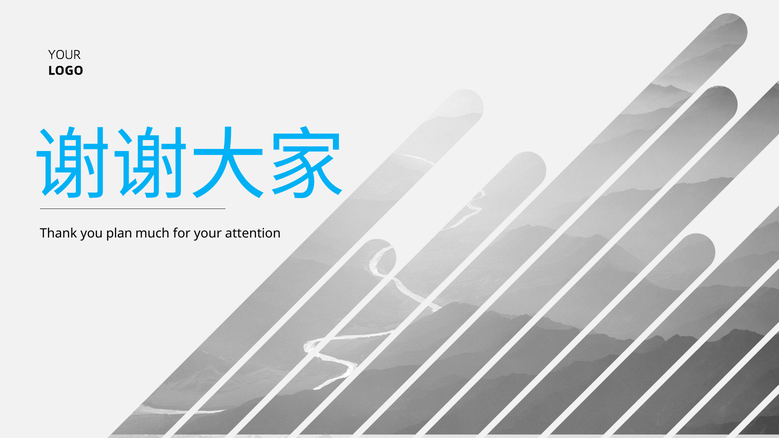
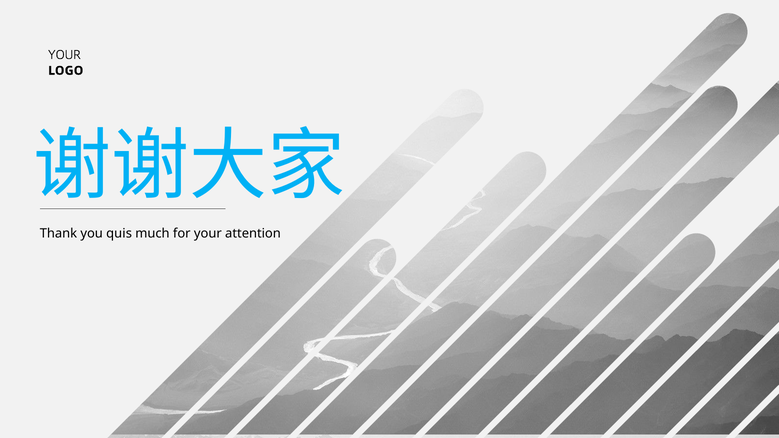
plan: plan -> quis
